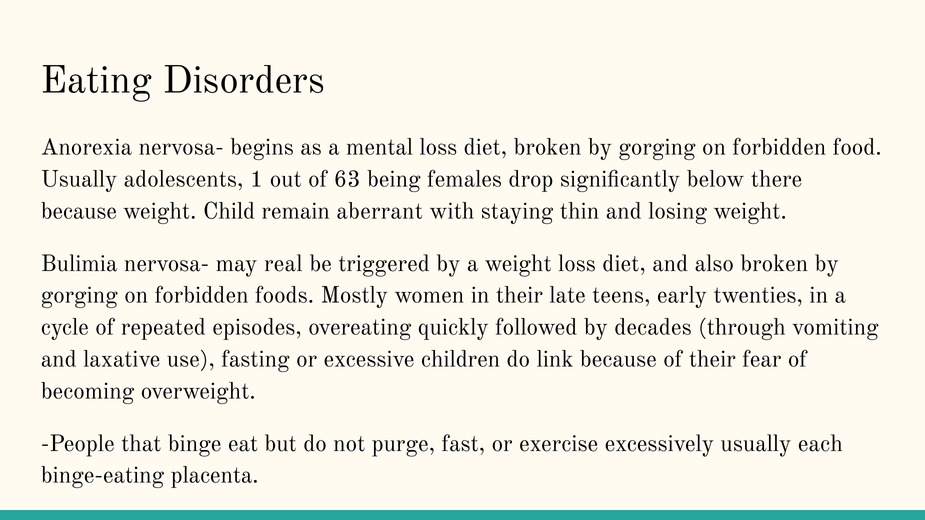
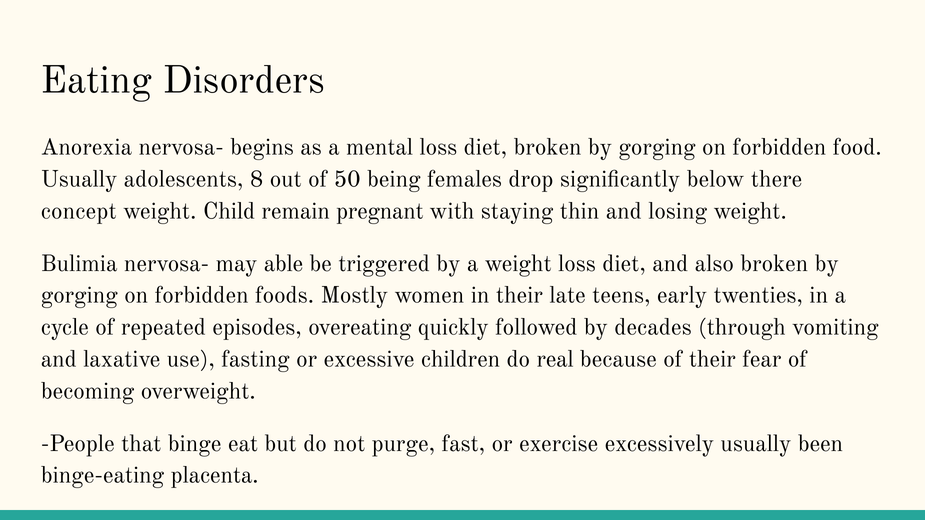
1: 1 -> 8
63: 63 -> 50
because at (79, 211): because -> concept
aberrant: aberrant -> pregnant
real: real -> able
link: link -> real
each: each -> been
